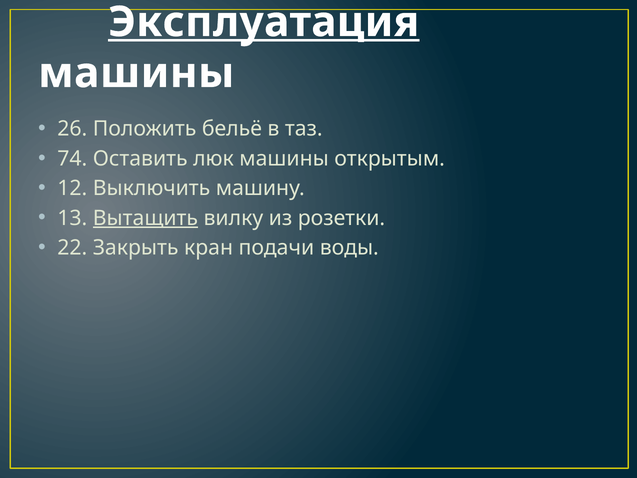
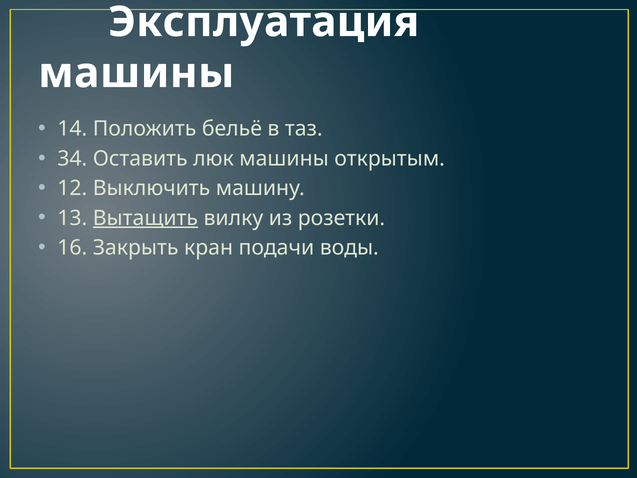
Эксплуатация underline: present -> none
26: 26 -> 14
74: 74 -> 34
22: 22 -> 16
